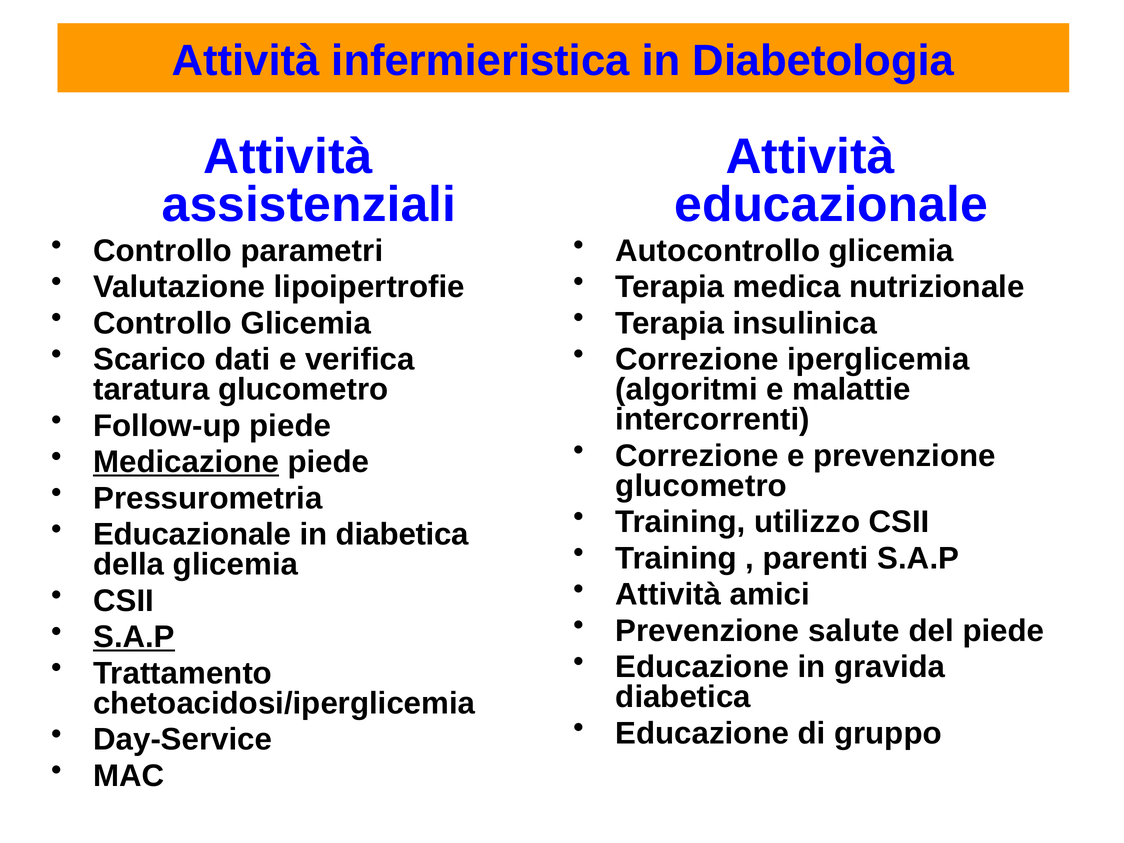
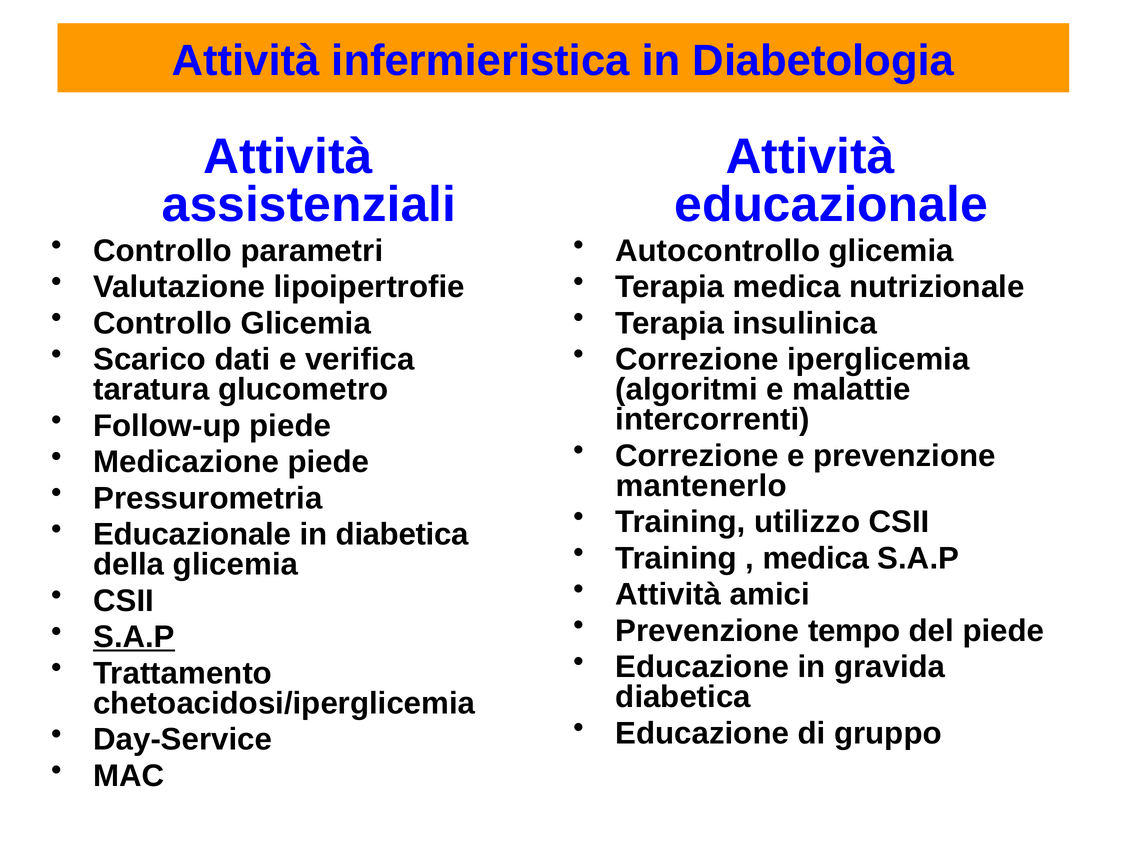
Medicazione underline: present -> none
glucometro at (701, 486): glucometro -> mantenerlo
parenti at (816, 558): parenti -> medica
salute: salute -> tempo
